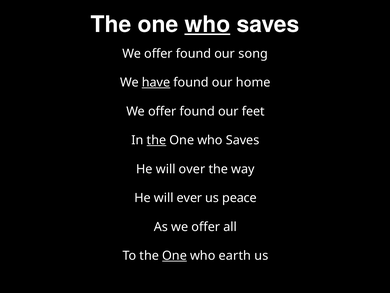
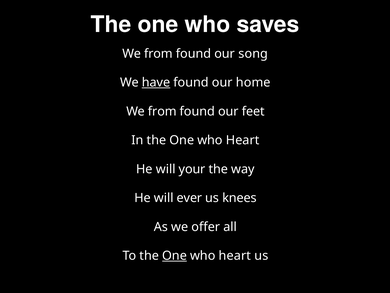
who at (207, 24) underline: present -> none
offer at (158, 54): offer -> from
offer at (162, 111): offer -> from
the at (156, 140) underline: present -> none
Saves at (243, 140): Saves -> Heart
over: over -> your
peace: peace -> knees
earth at (235, 255): earth -> heart
